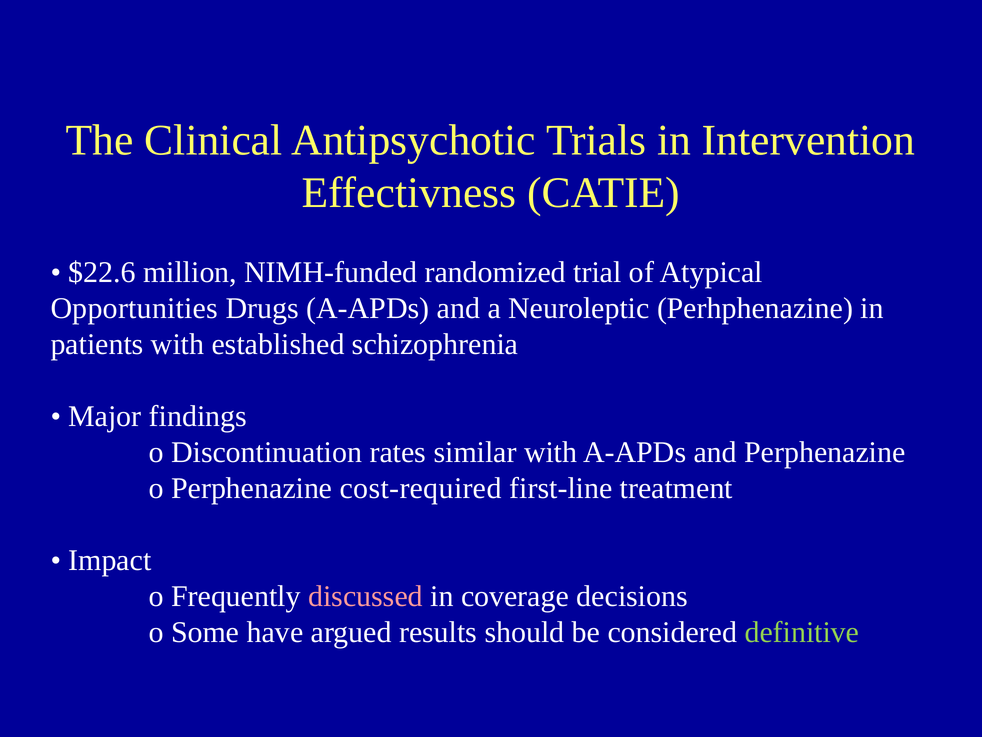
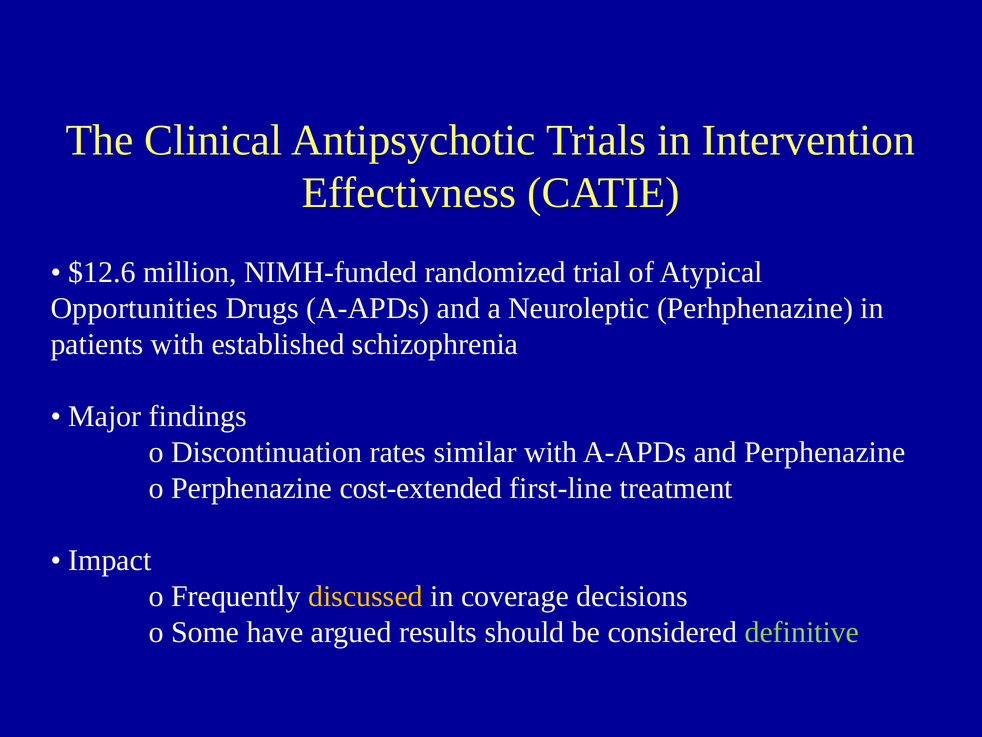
$22.6: $22.6 -> $12.6
cost-required: cost-required -> cost-extended
discussed colour: pink -> yellow
